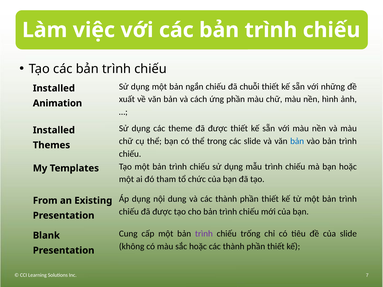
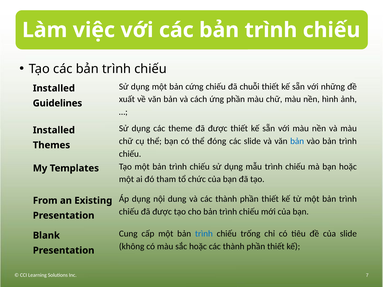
ngắn: ngắn -> cứng
Animation: Animation -> Guidelines
trong: trong -> đóng
trình at (204, 234) colour: purple -> blue
